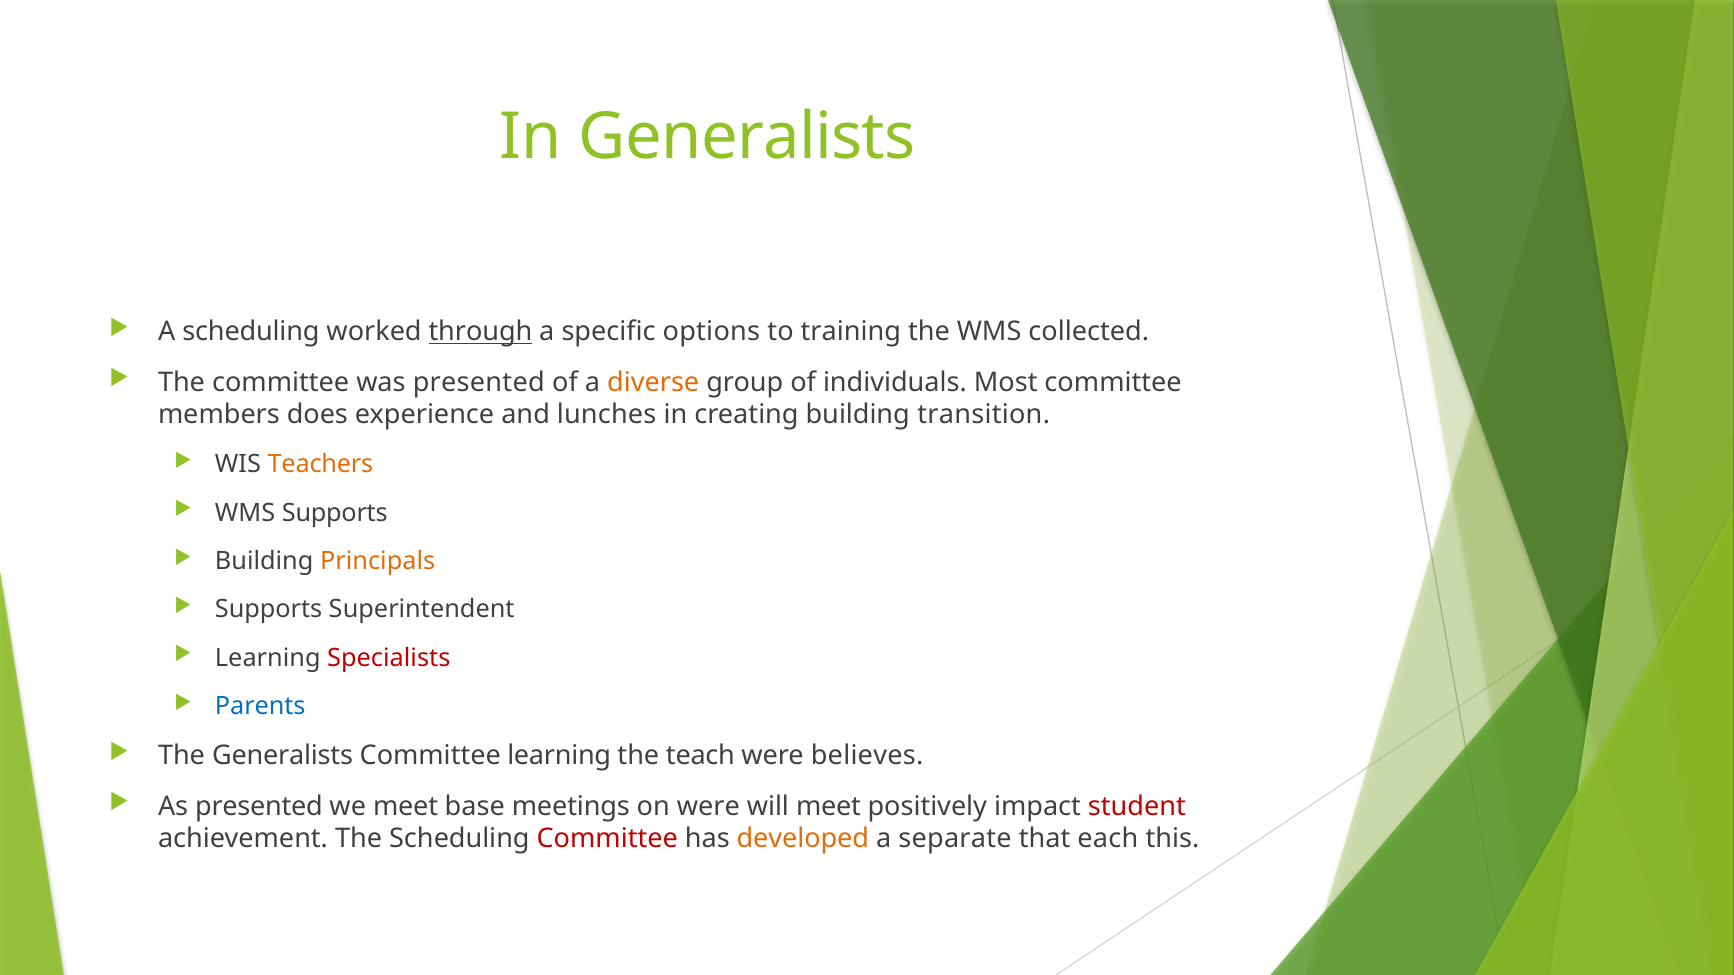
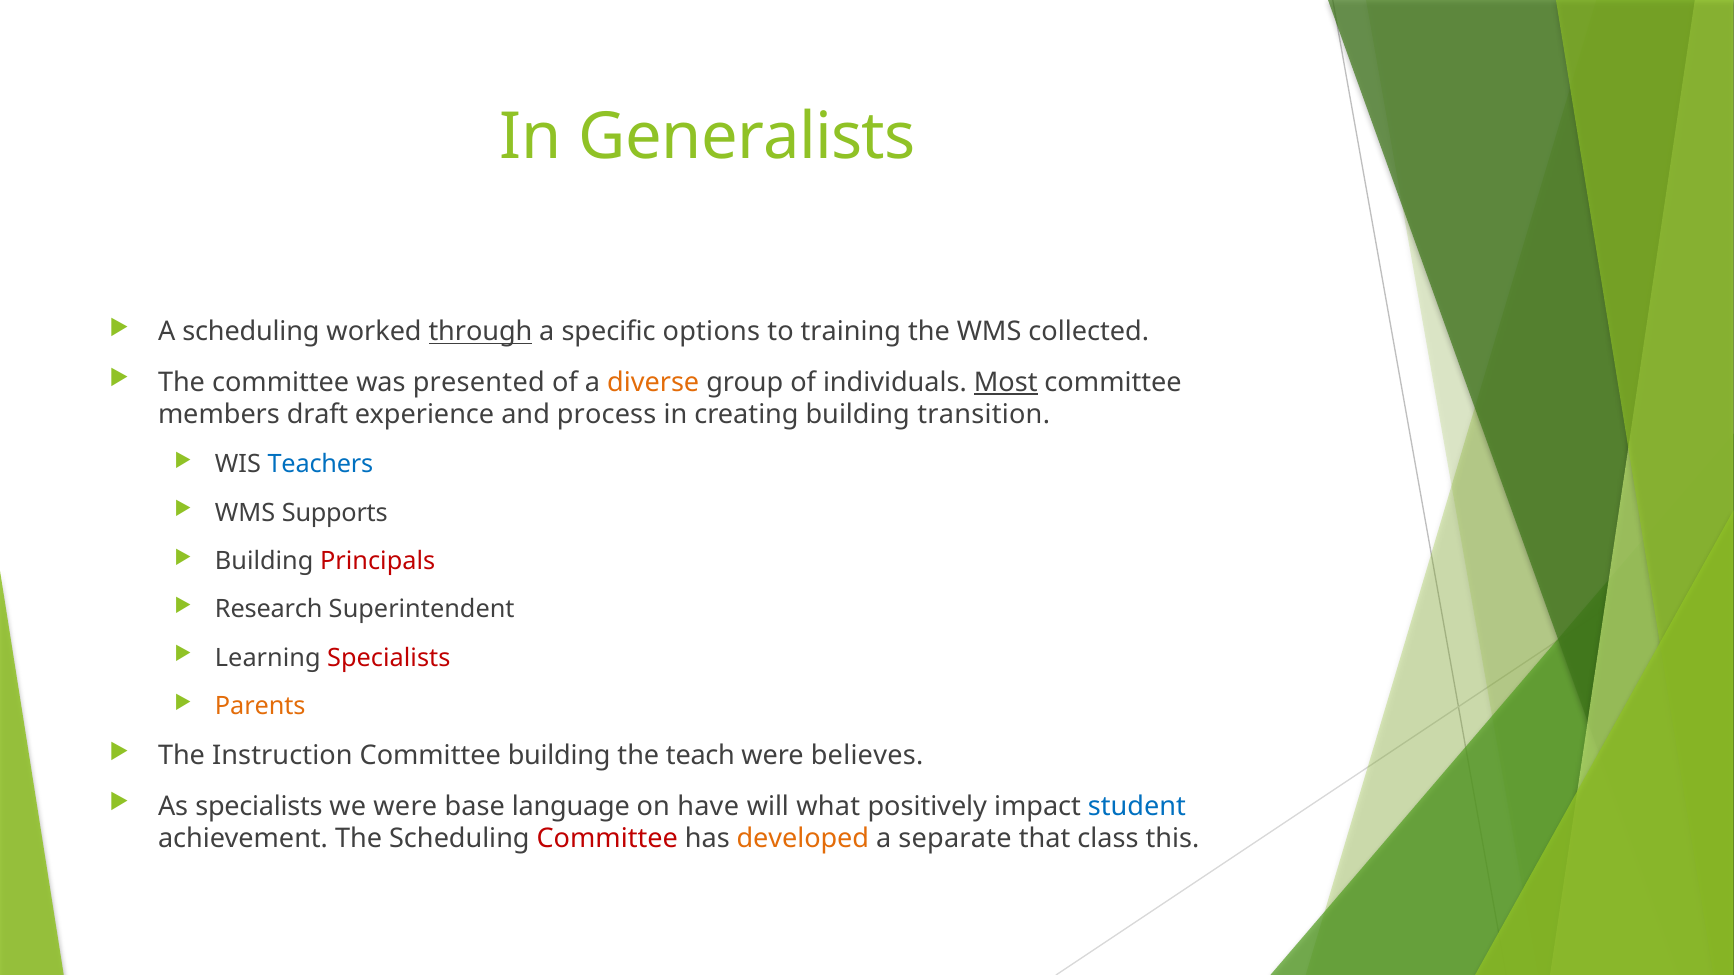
Most underline: none -> present
does: does -> draft
lunches: lunches -> process
Teachers colour: orange -> blue
Principals colour: orange -> red
Supports at (269, 610): Supports -> Research
Parents colour: blue -> orange
The Generalists: Generalists -> Instruction
Committee learning: learning -> building
As presented: presented -> specialists
we meet: meet -> were
meetings: meetings -> language
on were: were -> have
will meet: meet -> what
student colour: red -> blue
each: each -> class
